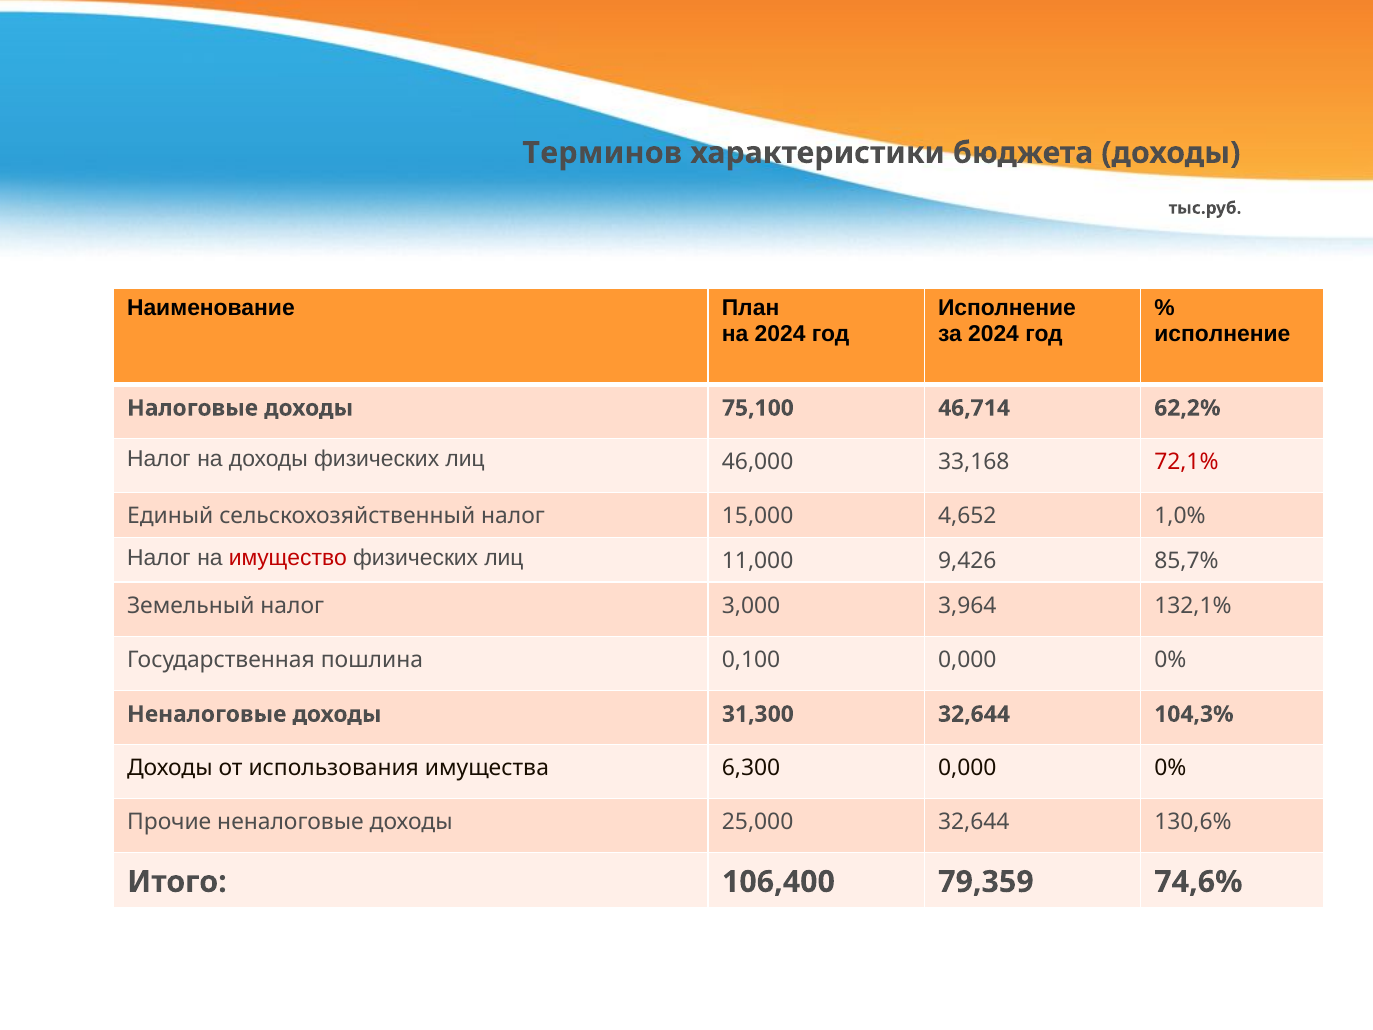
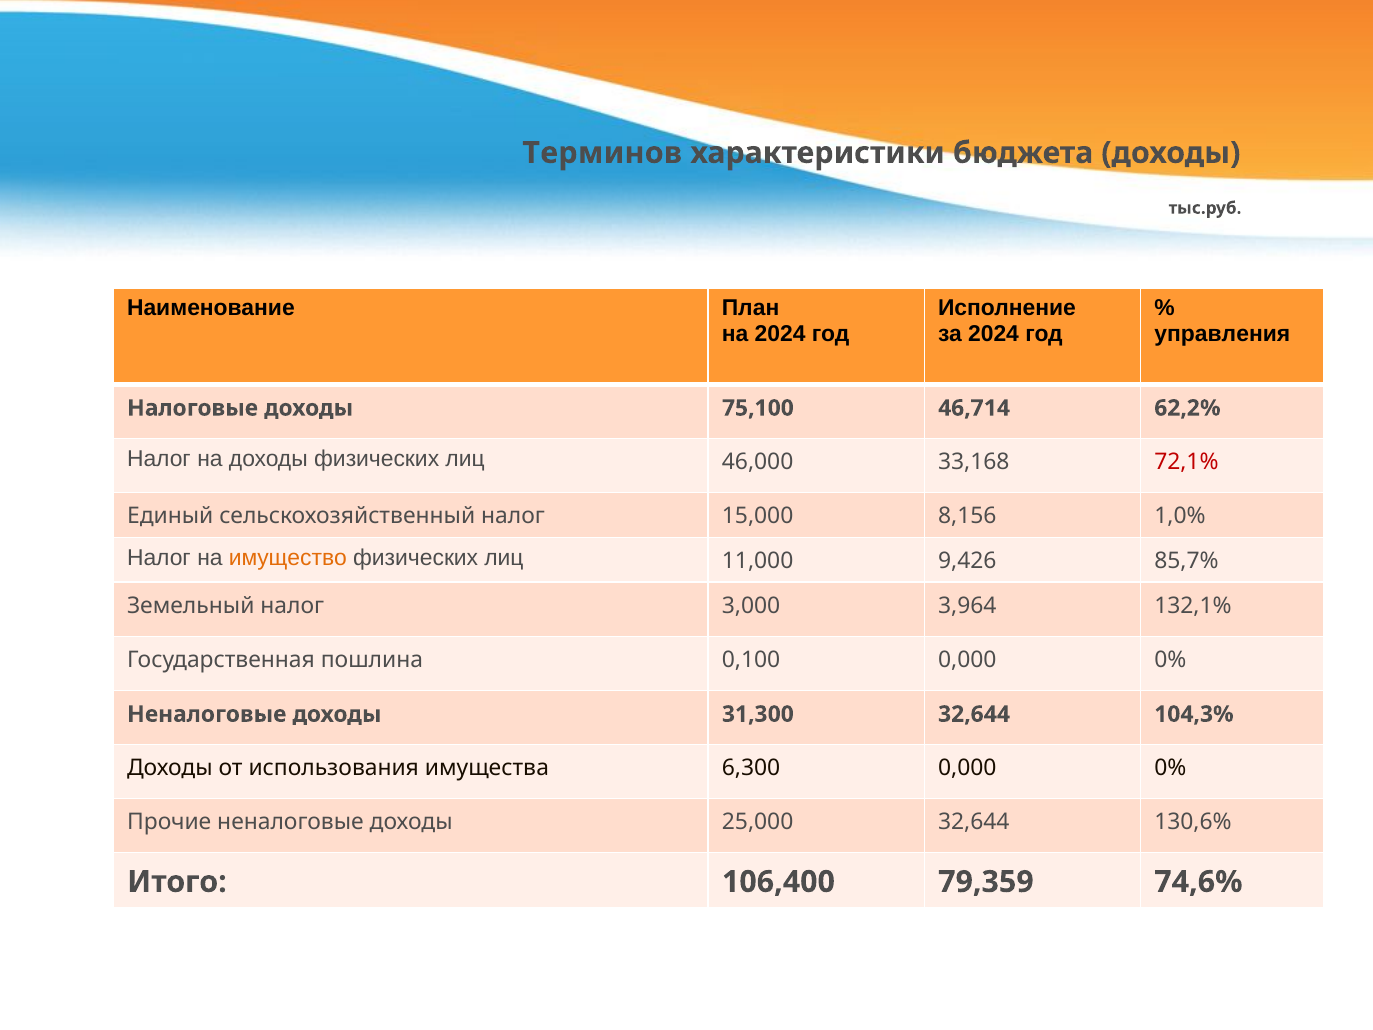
исполнение at (1222, 334): исполнение -> управления
4,652: 4,652 -> 8,156
имущество colour: red -> orange
